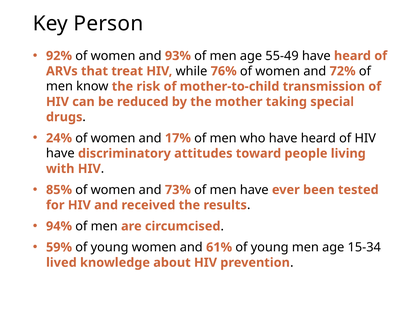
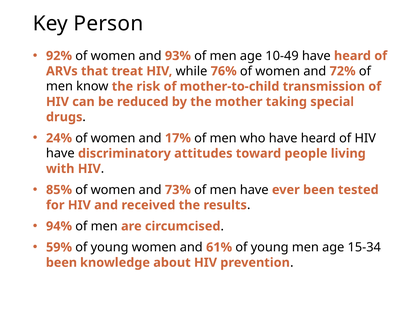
55-49: 55-49 -> 10-49
lived at (61, 263): lived -> been
